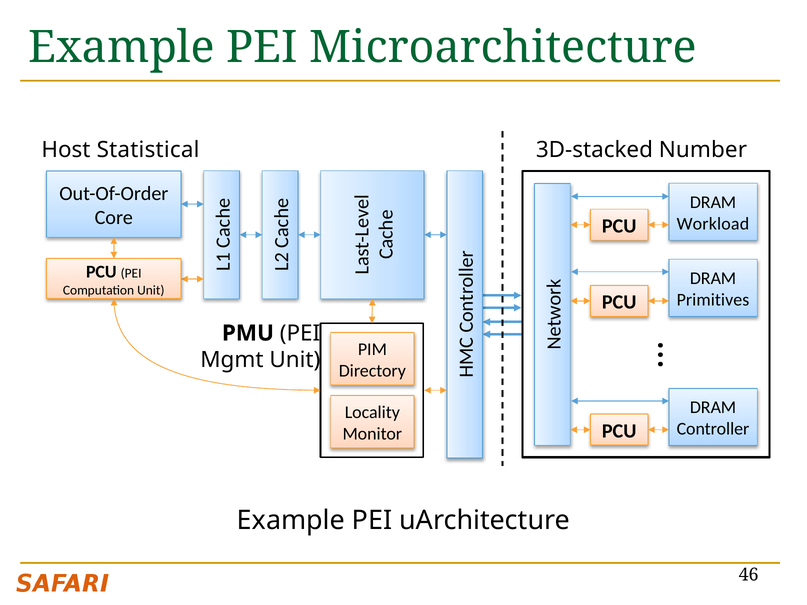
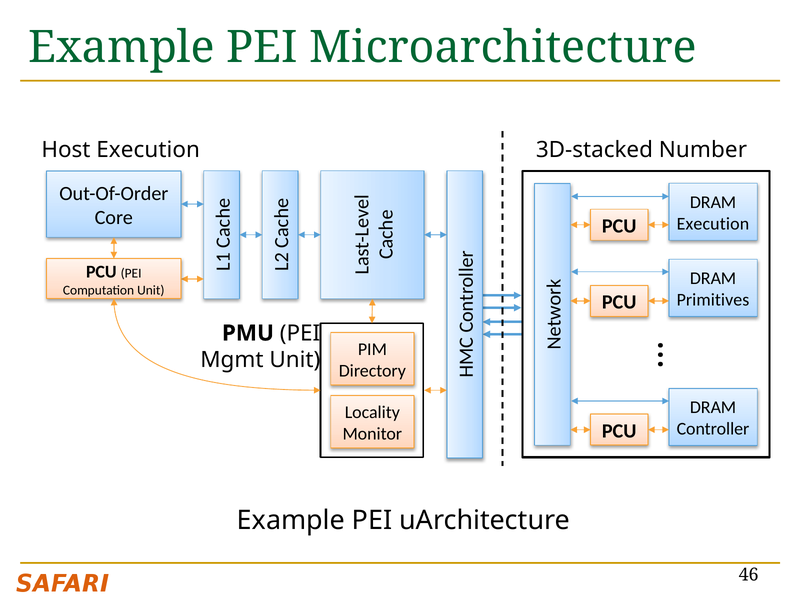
Host Statistical: Statistical -> Execution
Workload at (713, 224): Workload -> Execution
